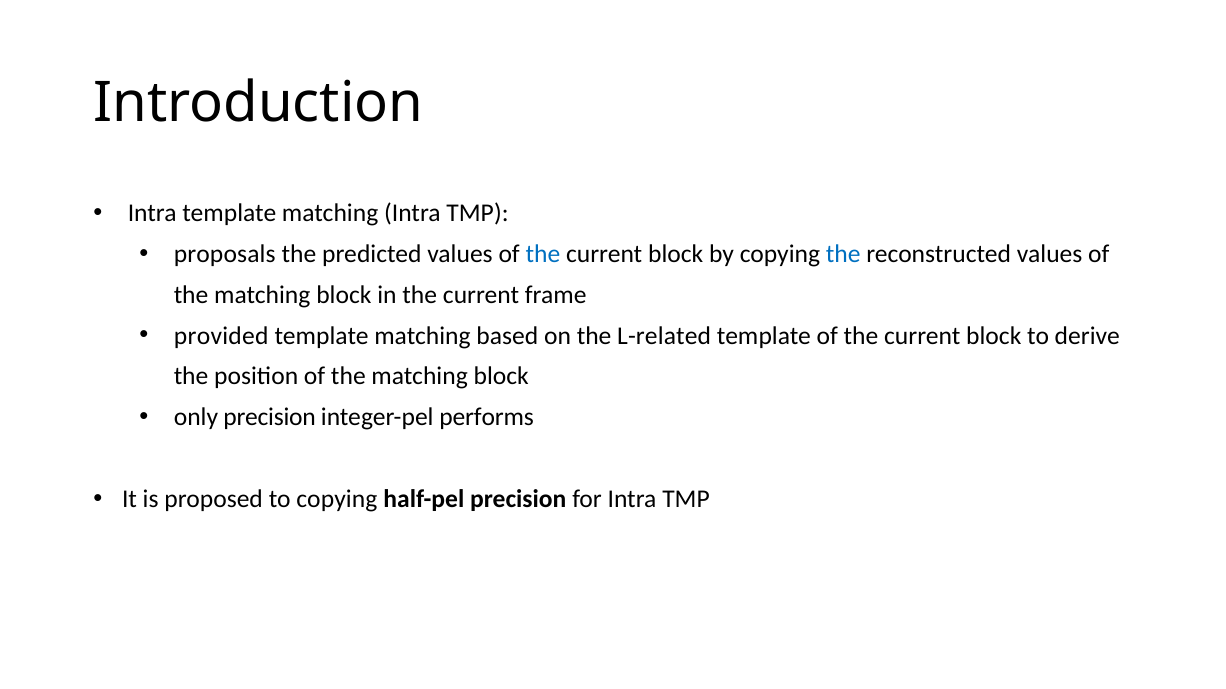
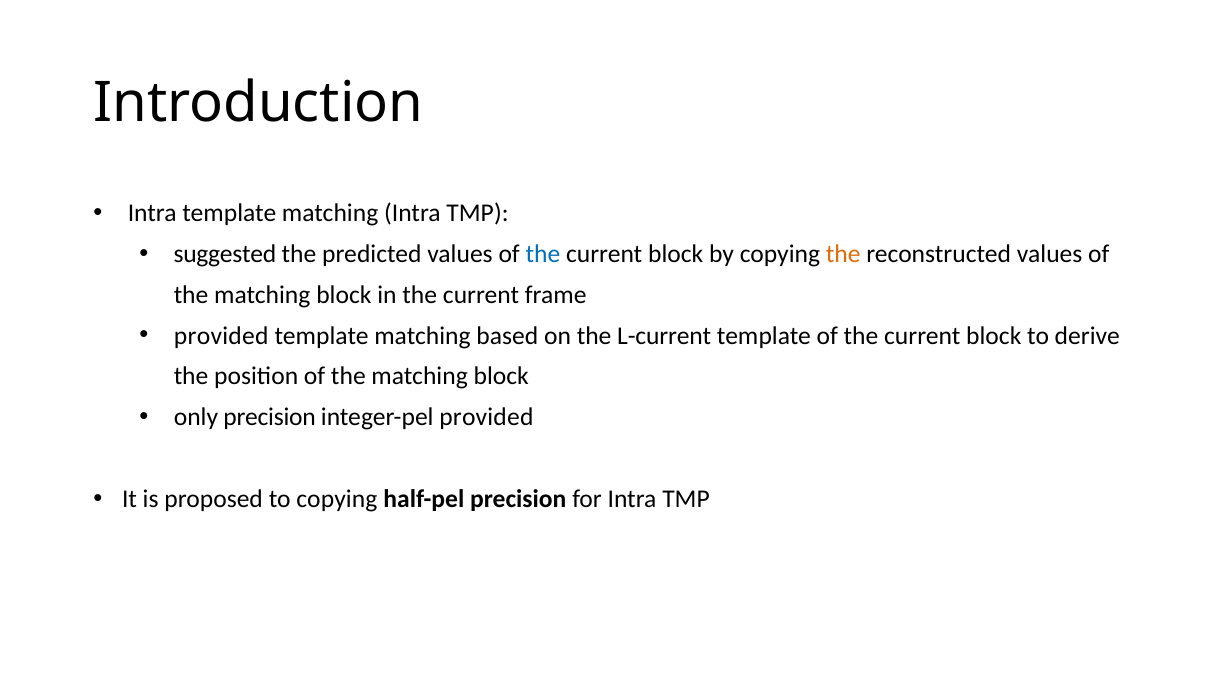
proposals: proposals -> suggested
the at (843, 254) colour: blue -> orange
L-related: L-related -> L-current
integer-pel performs: performs -> provided
